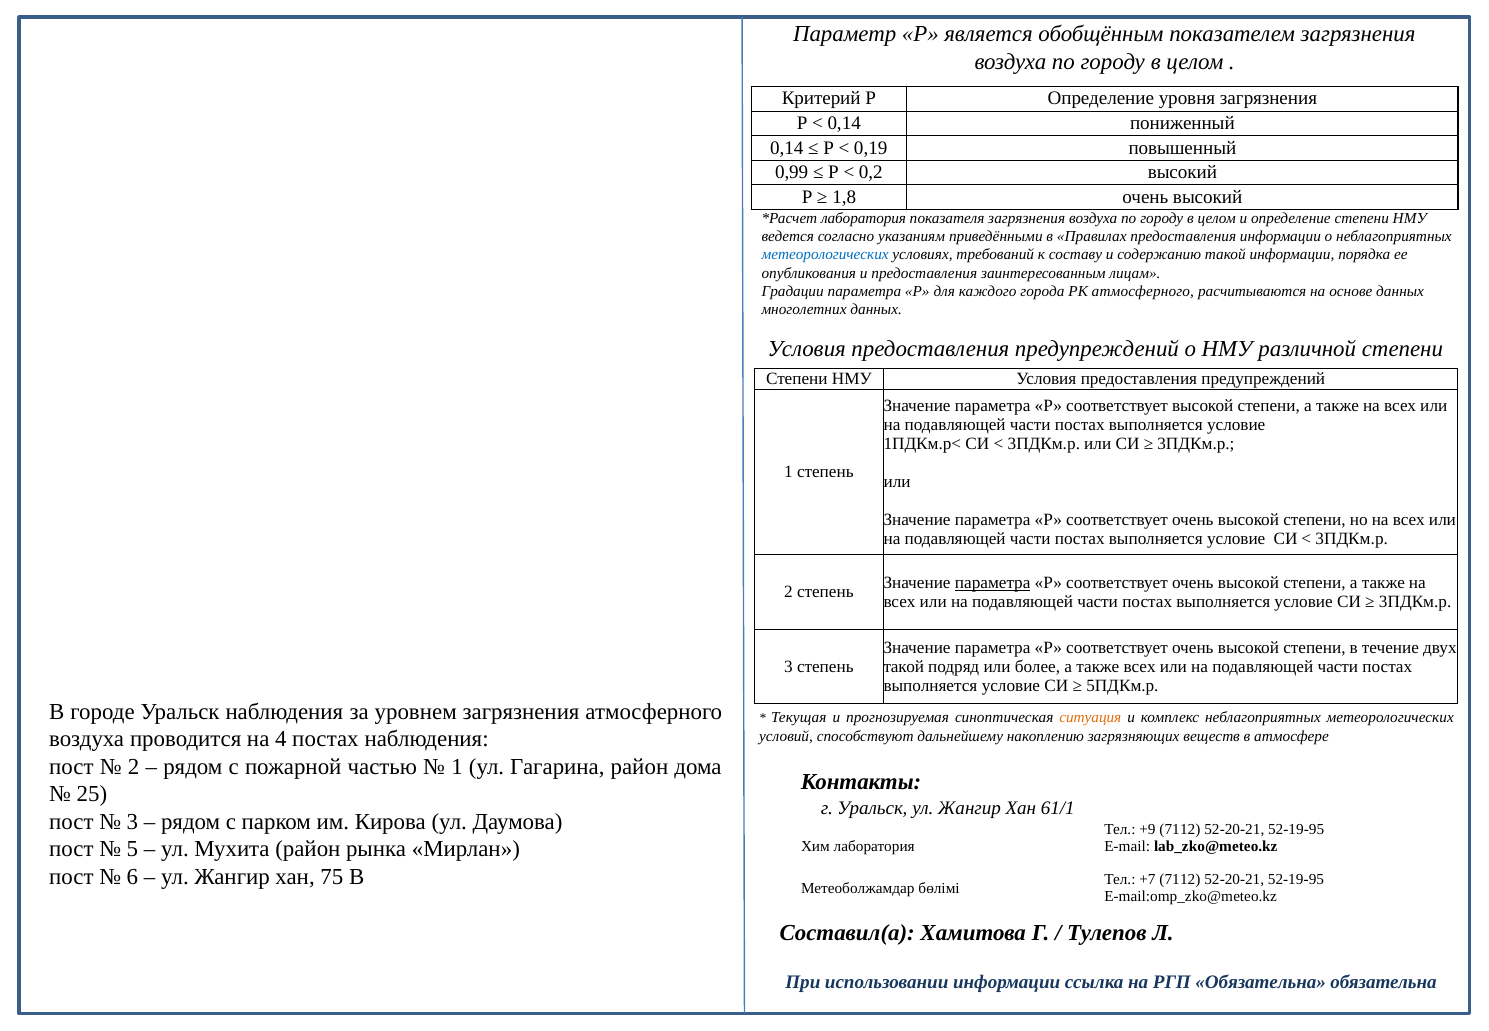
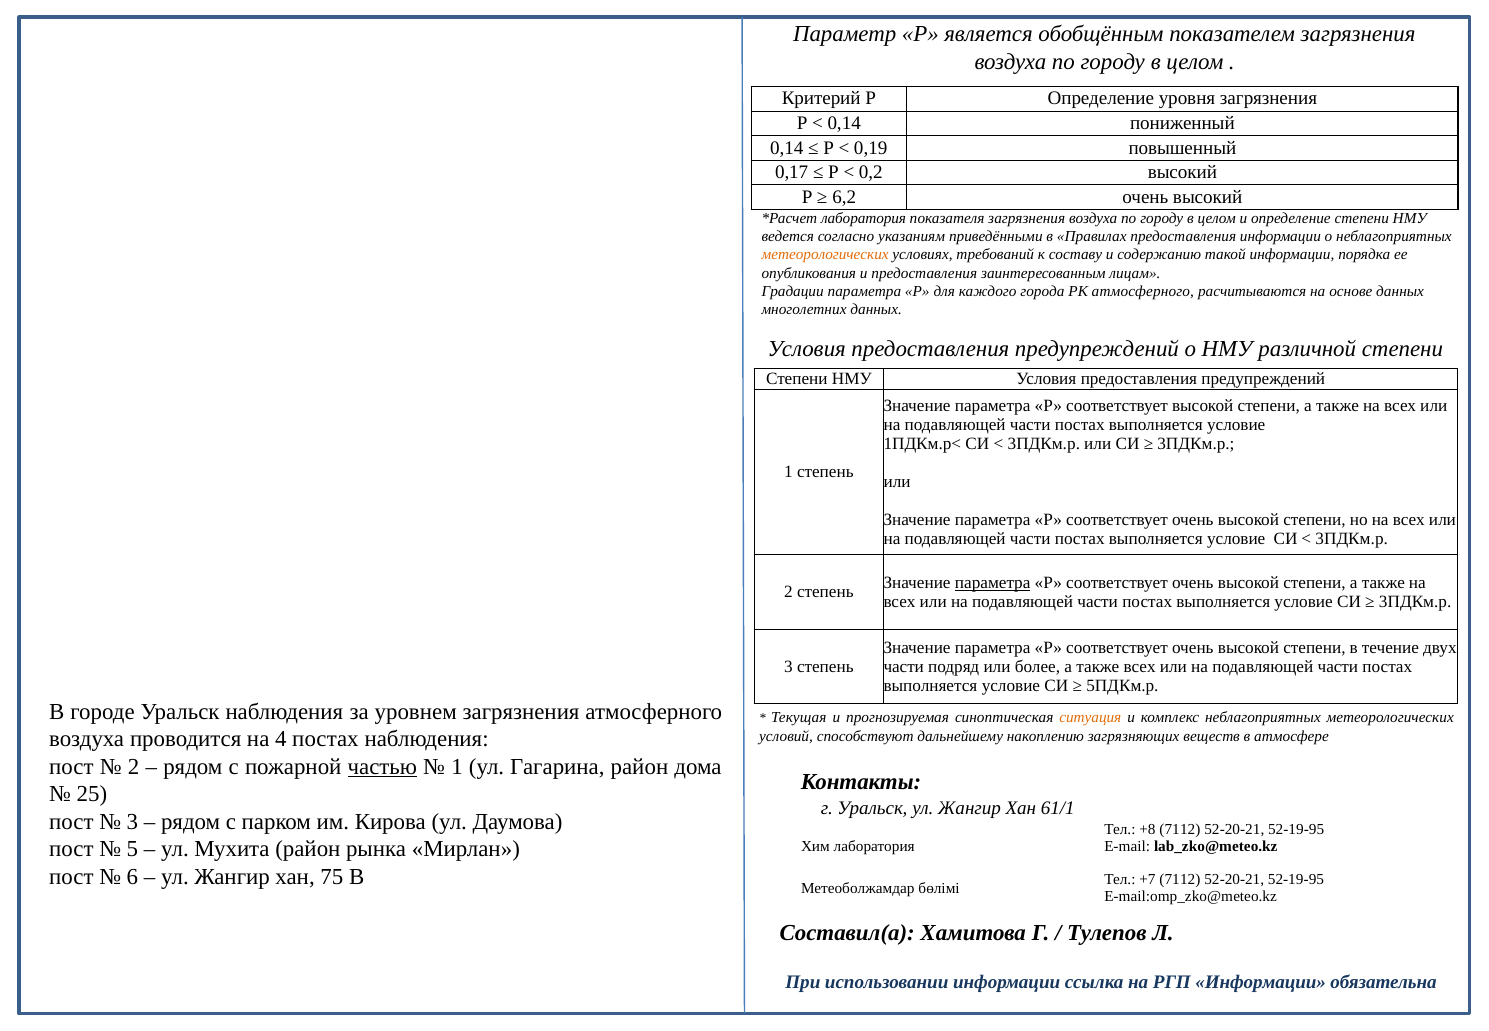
0,99: 0,99 -> 0,17
1,8: 1,8 -> 6,2
метеорологических at (825, 255) colour: blue -> orange
такой at (904, 667): такой -> части
частью underline: none -> present
+9: +9 -> +8
РГП Обязательна: Обязательна -> Информации
